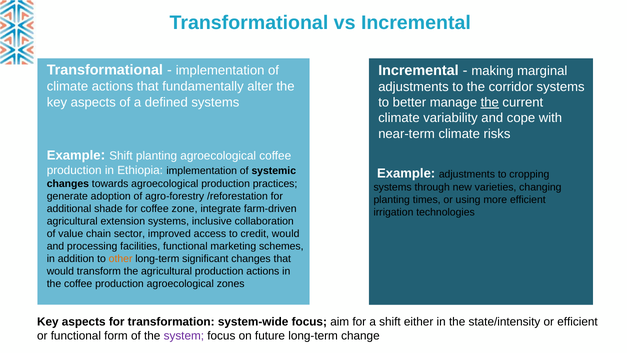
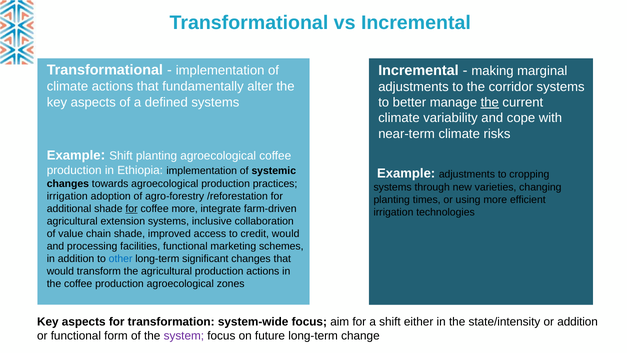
generate at (67, 196): generate -> irrigation
for at (132, 208) underline: none -> present
coffee zone: zone -> more
chain sector: sector -> shade
other colour: orange -> blue
or efficient: efficient -> addition
